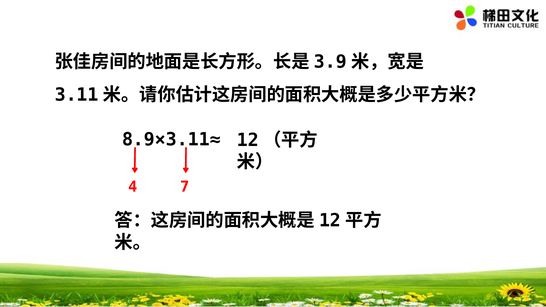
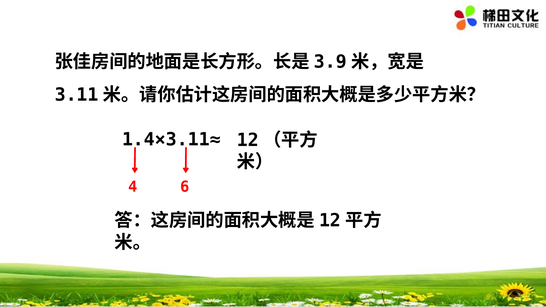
8.9×3.11≈: 8.9×3.11≈ -> 1.4×3.11≈
7: 7 -> 6
